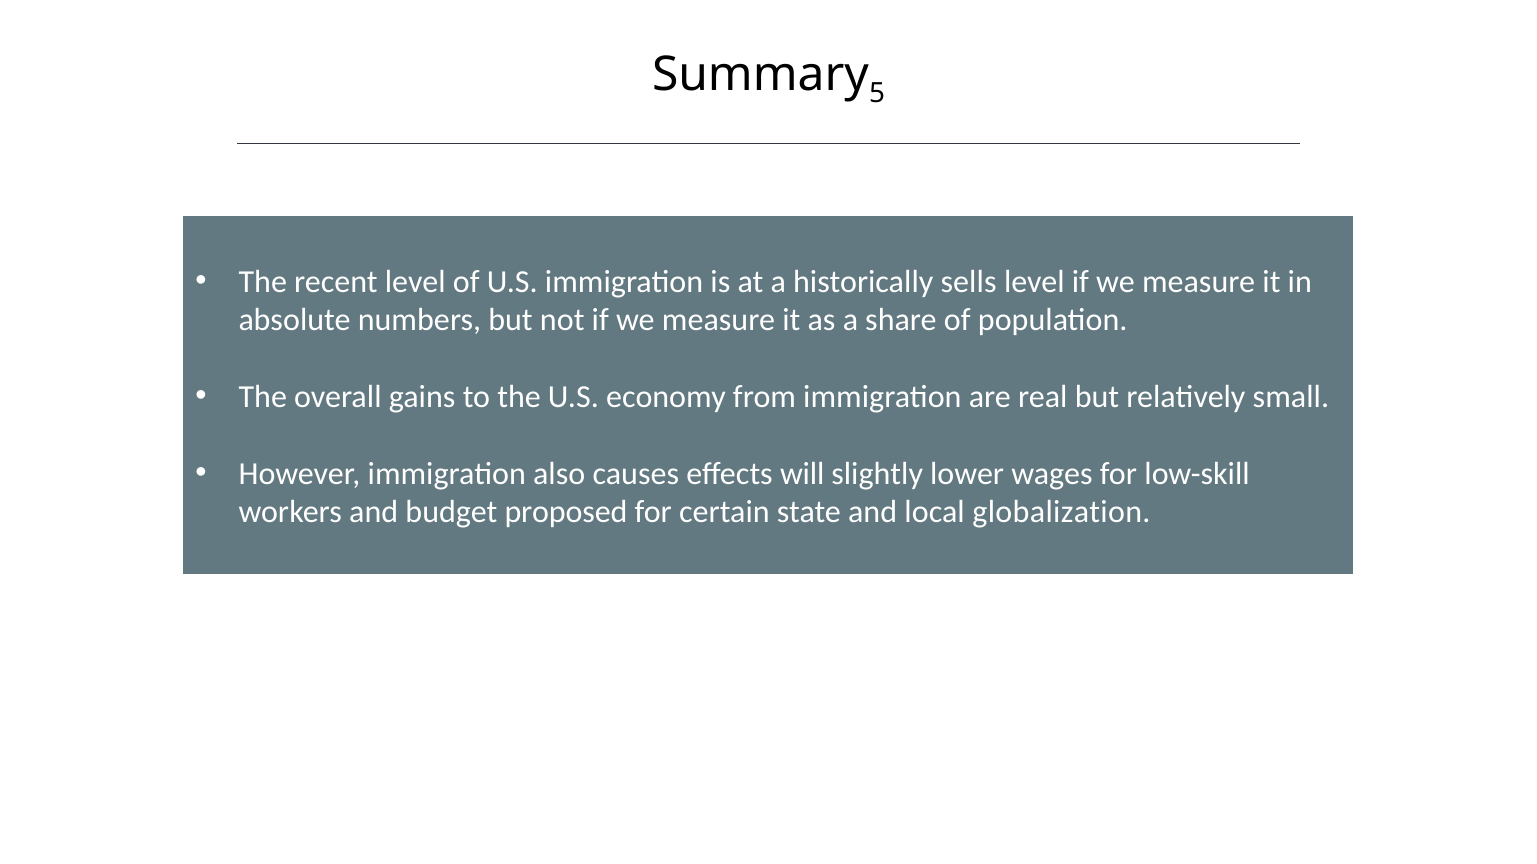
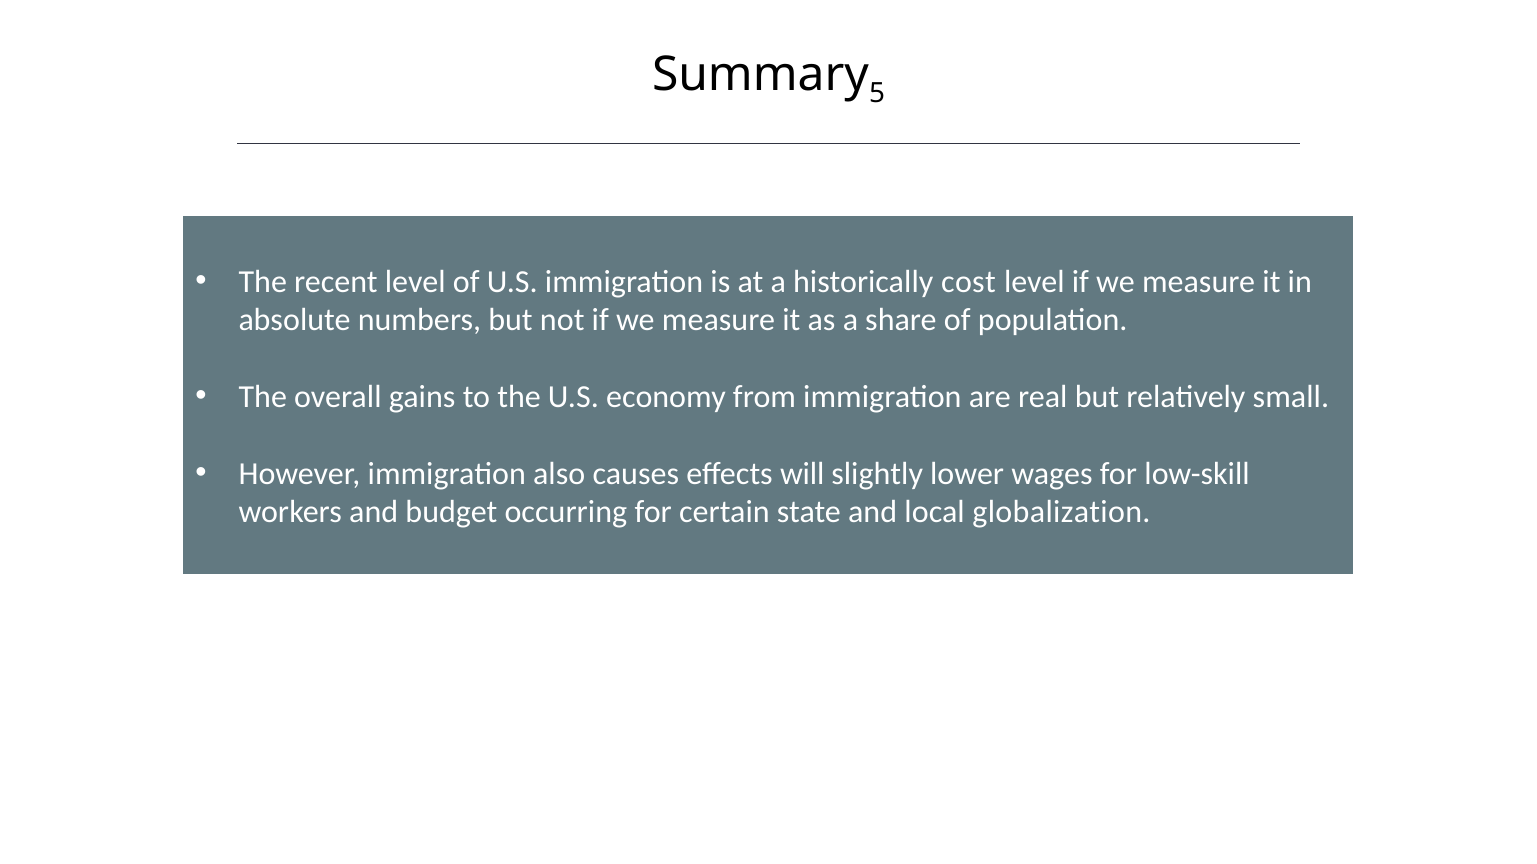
sells: sells -> cost
proposed: proposed -> occurring
